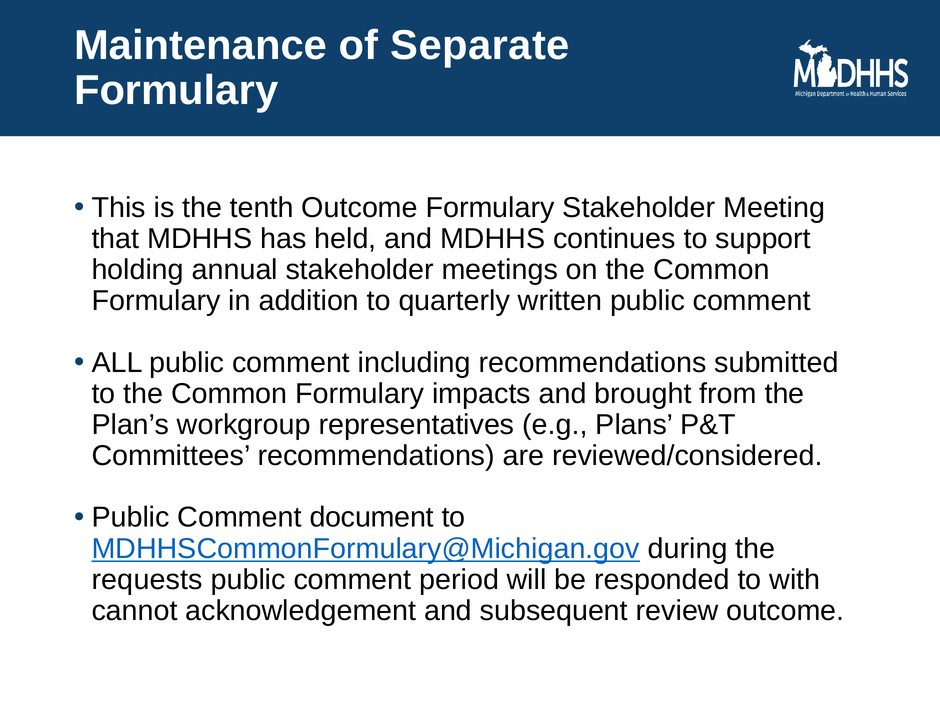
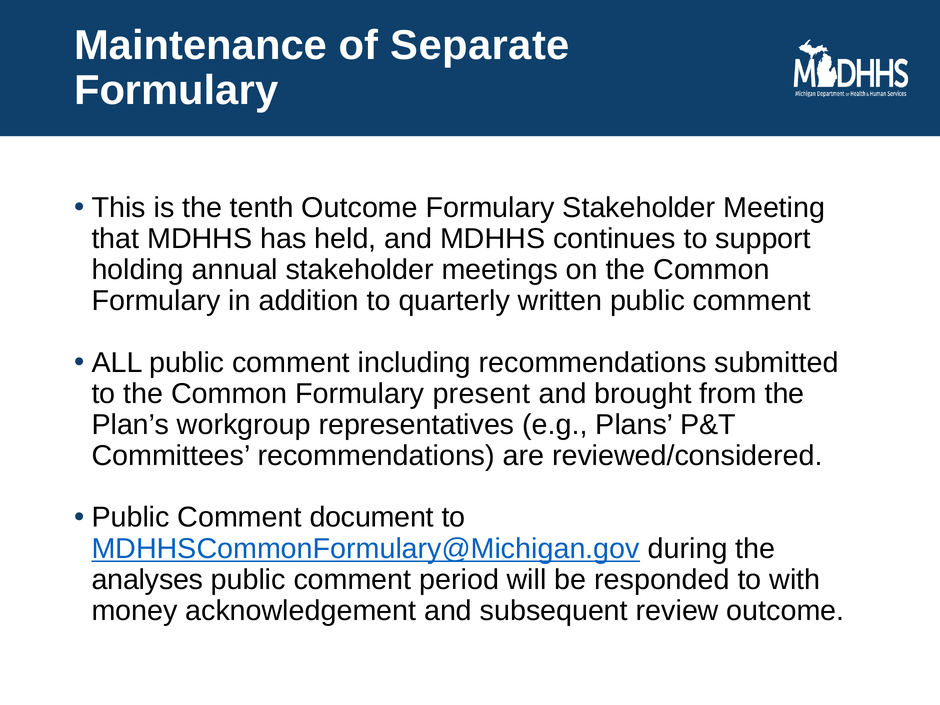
impacts: impacts -> present
requests: requests -> analyses
cannot: cannot -> money
